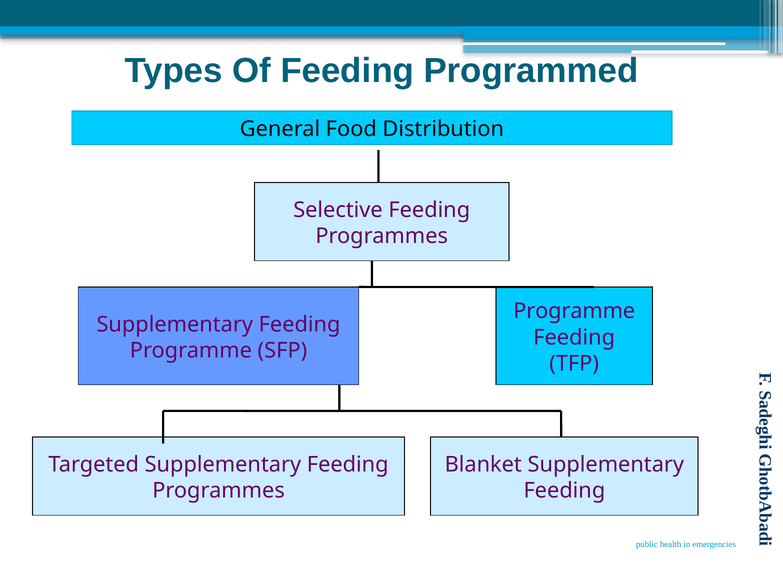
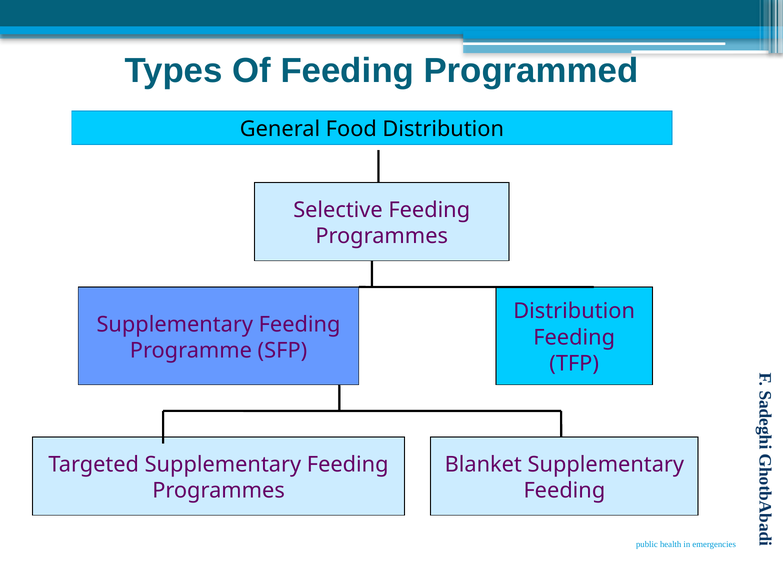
Programme at (574, 311): Programme -> Distribution
